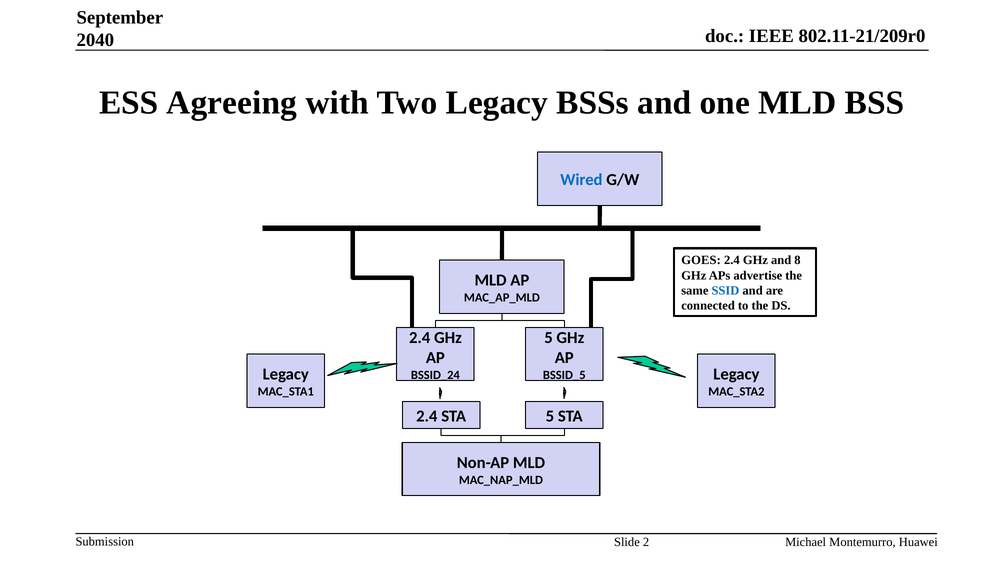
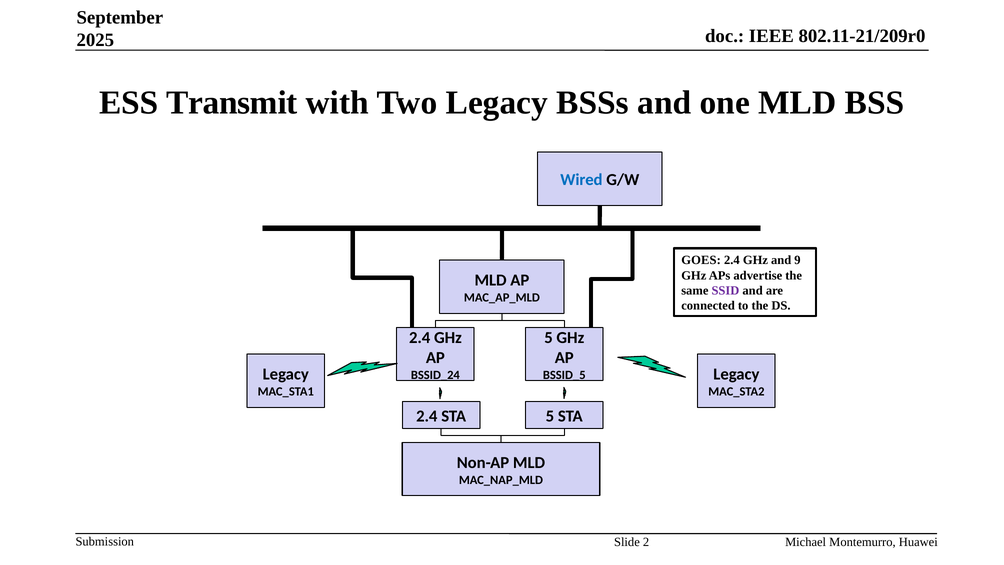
2040: 2040 -> 2025
Agreeing: Agreeing -> Transmit
8: 8 -> 9
SSID colour: blue -> purple
